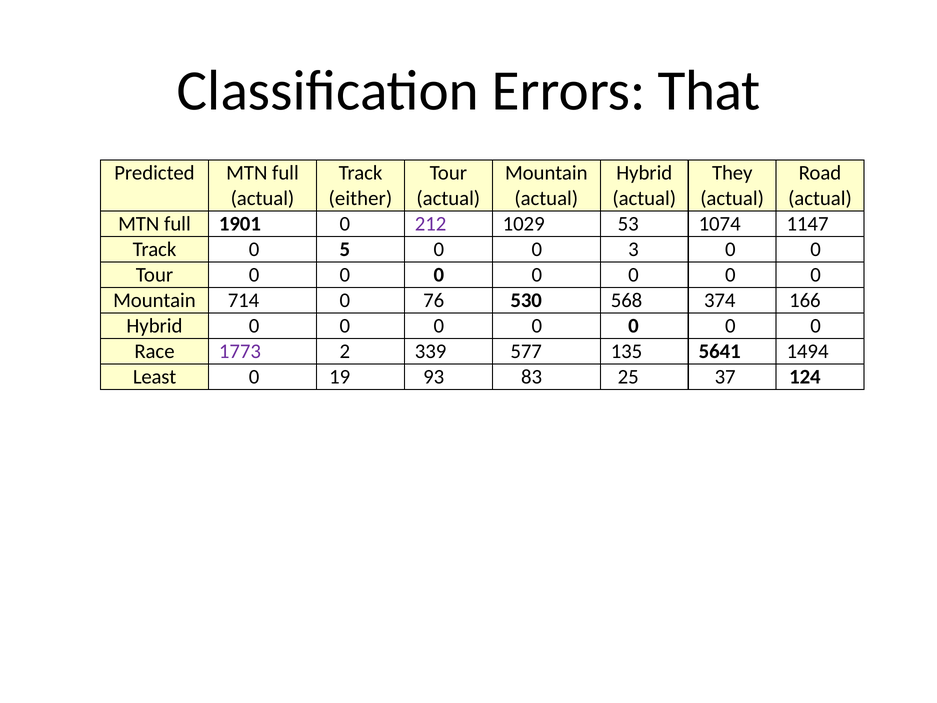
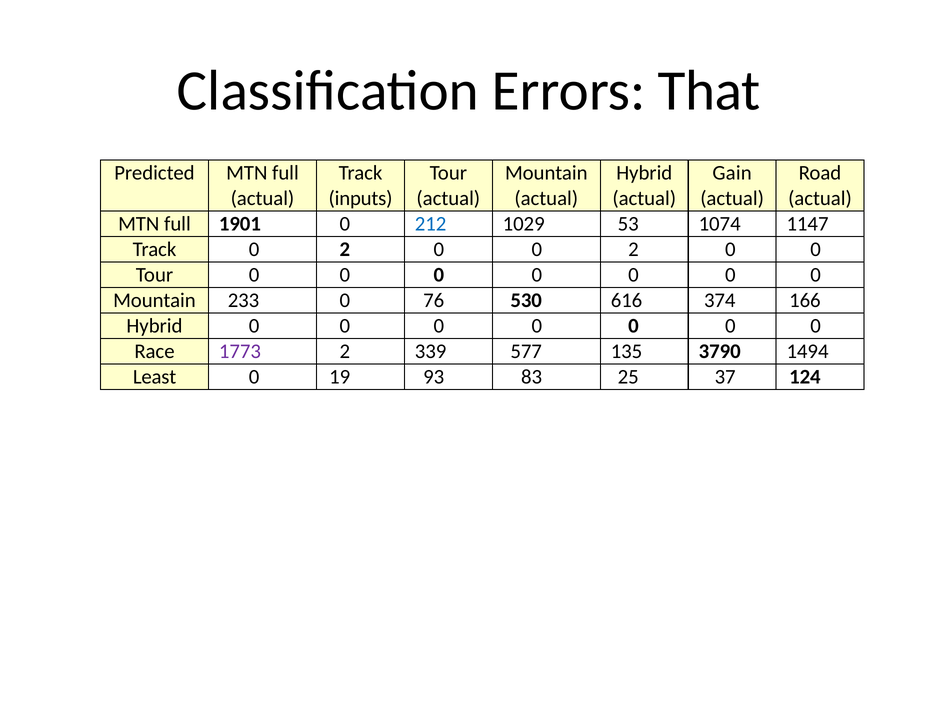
They: They -> Gain
either: either -> inputs
212 colour: purple -> blue
Track 0 5: 5 -> 2
0 0 3: 3 -> 2
714: 714 -> 233
568: 568 -> 616
5641: 5641 -> 3790
